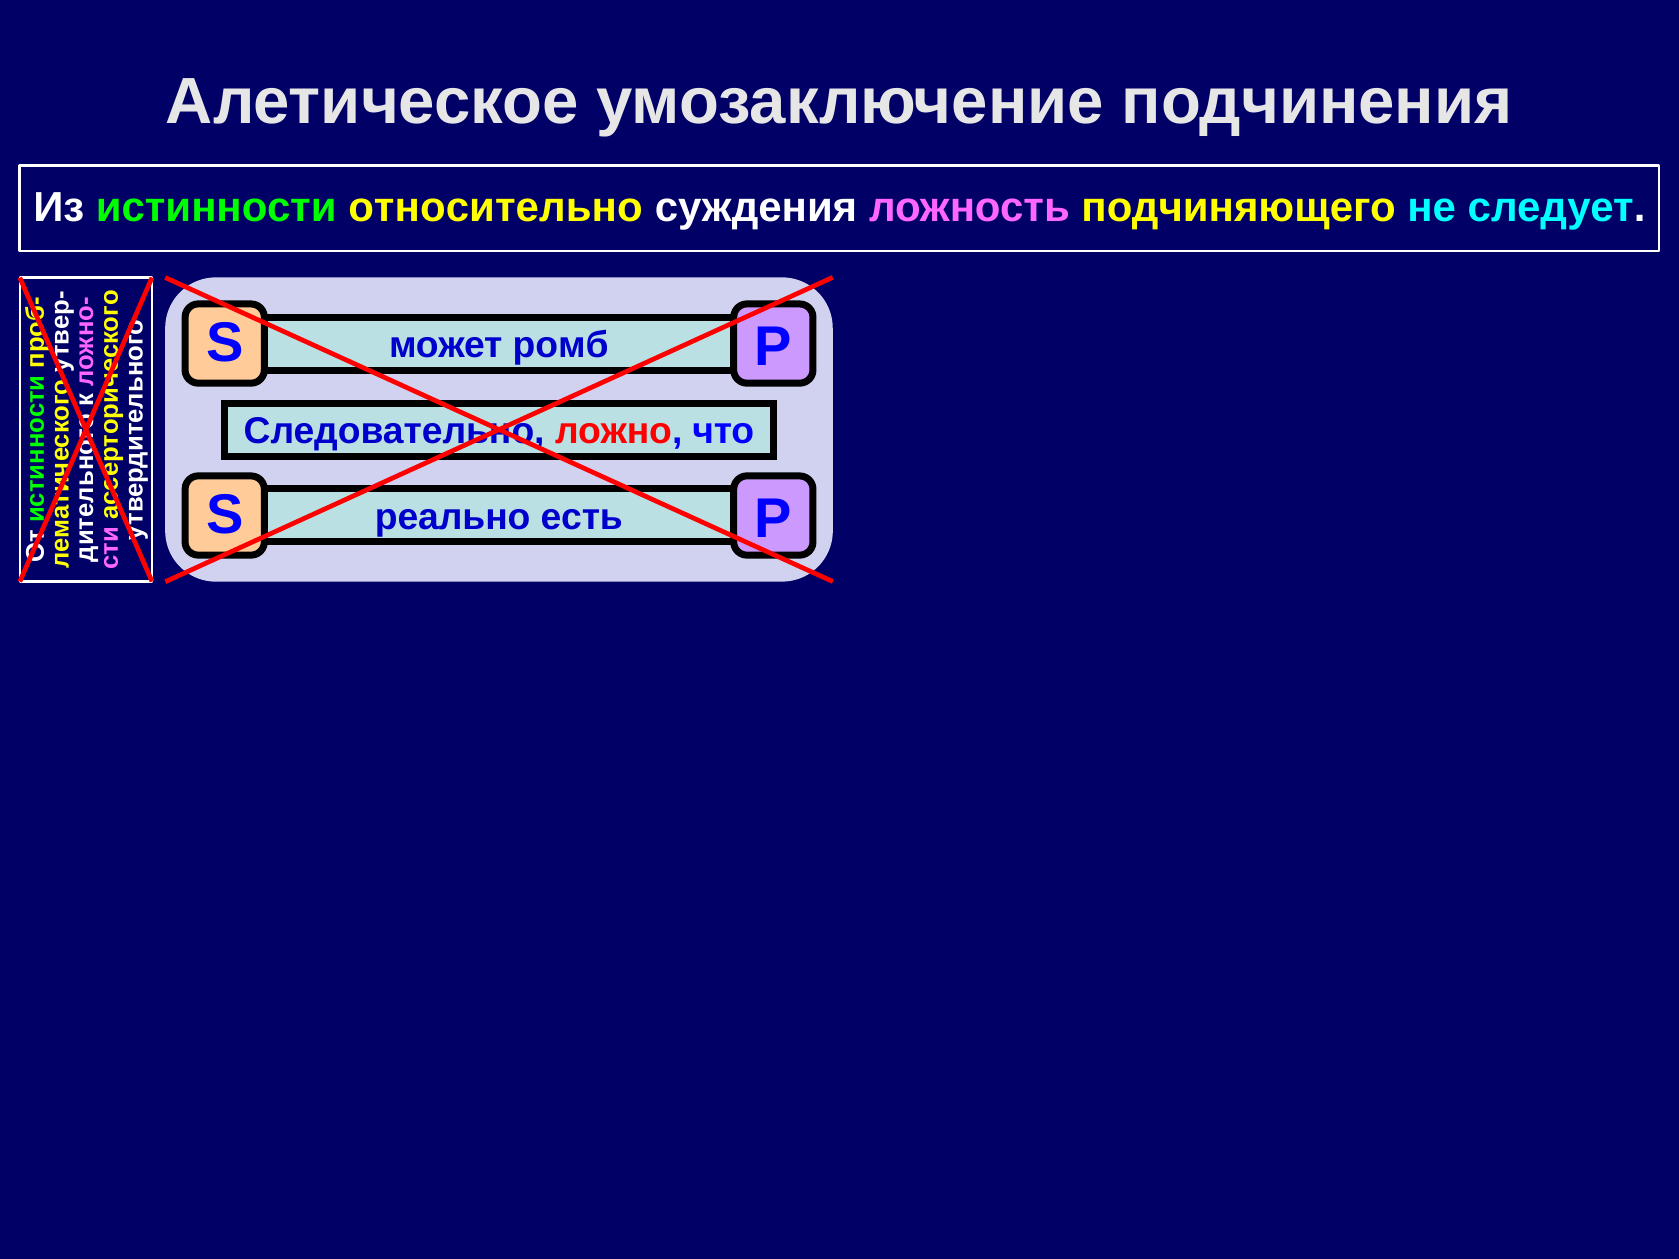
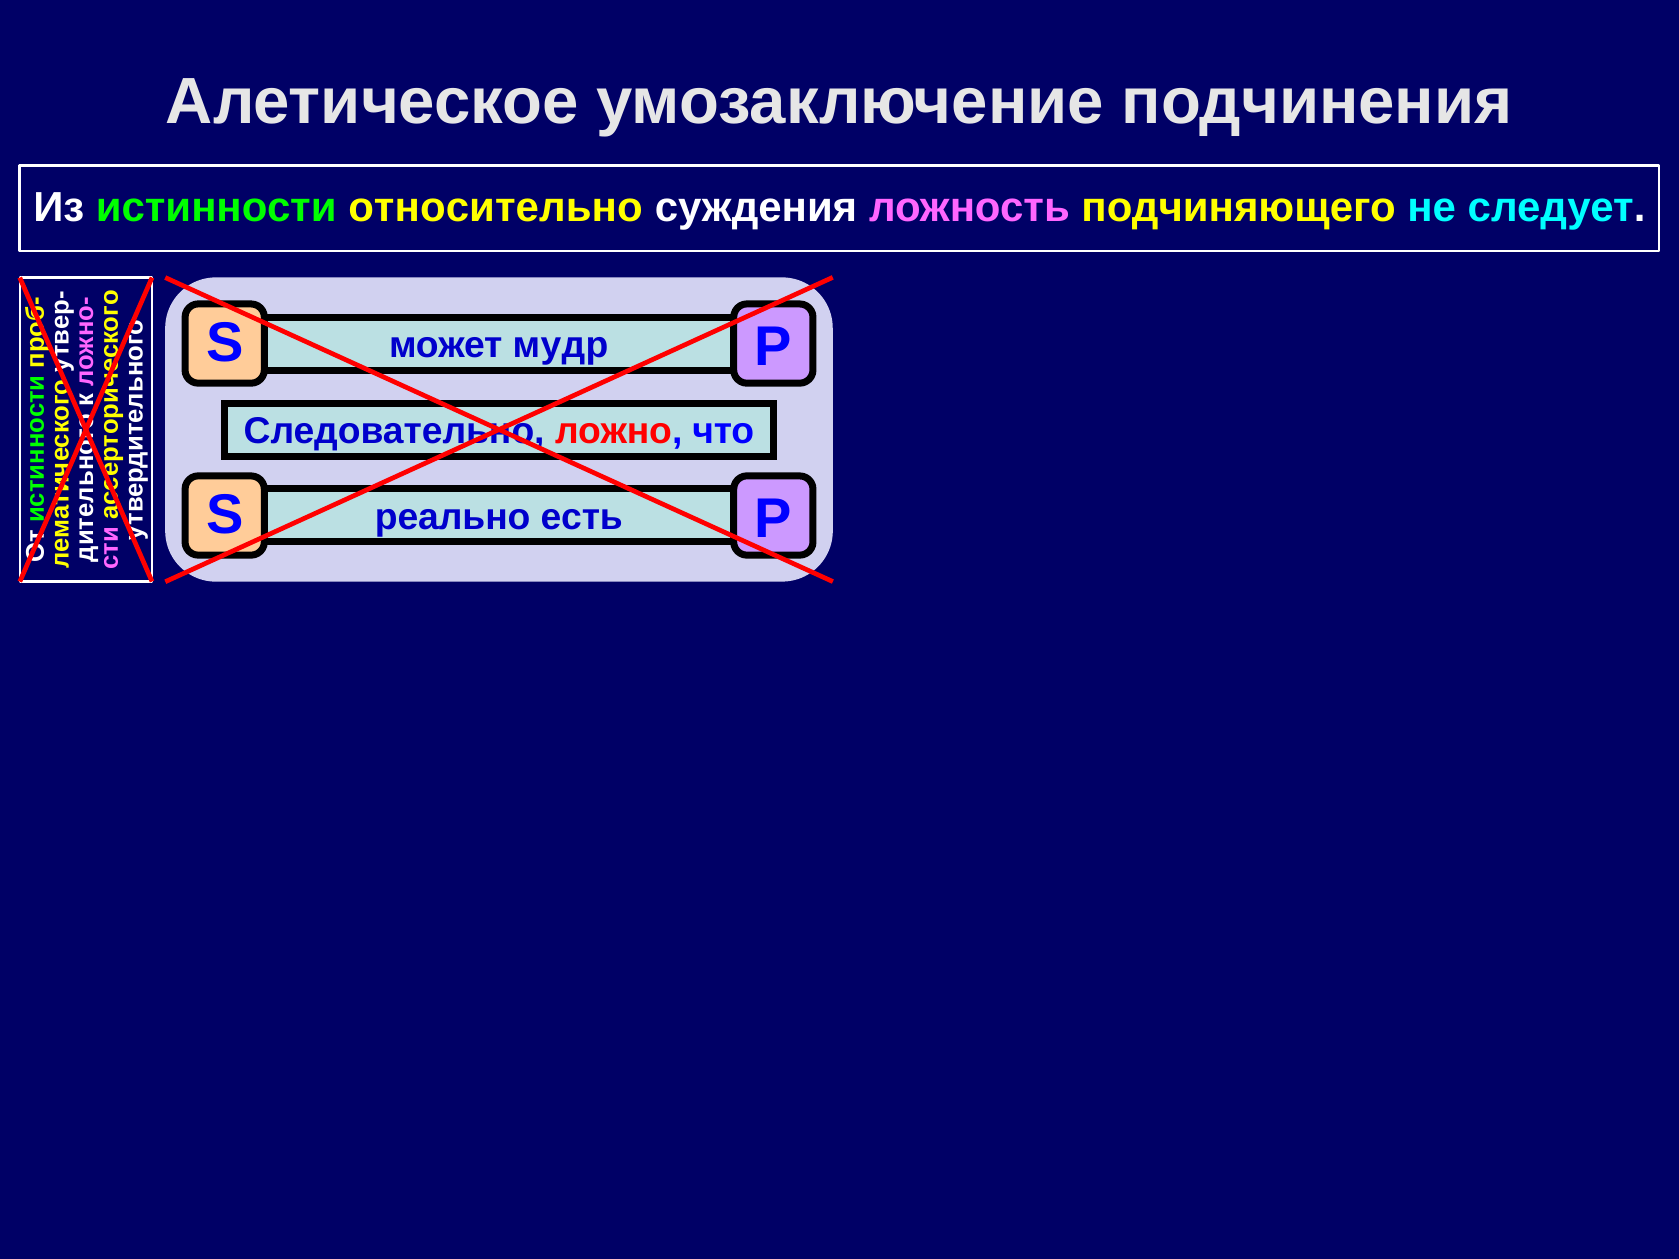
ромб: ромб -> мудр
